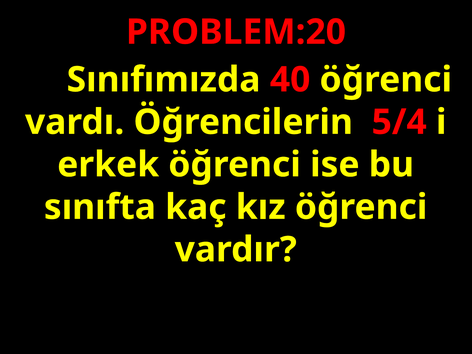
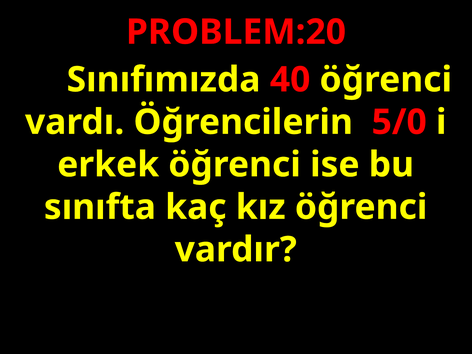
5/4: 5/4 -> 5/0
